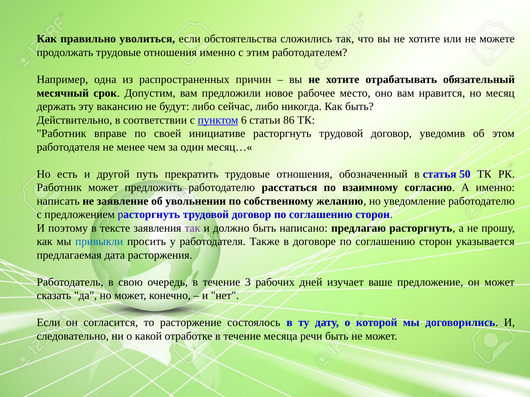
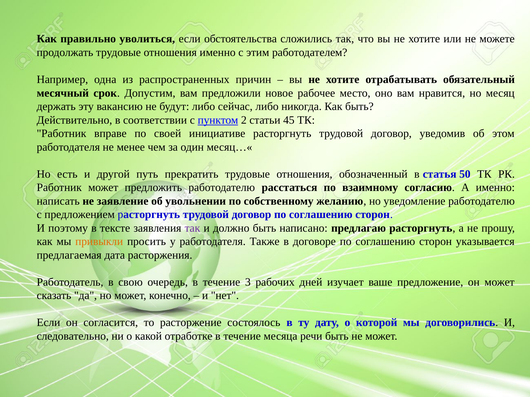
6: 6 -> 2
86: 86 -> 45
привыкли colour: blue -> orange
